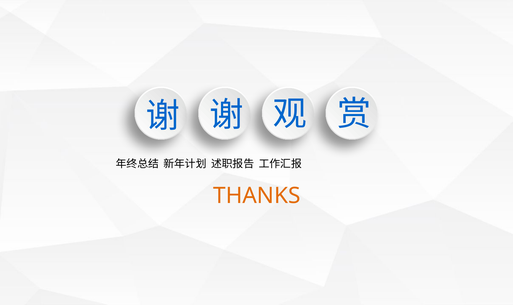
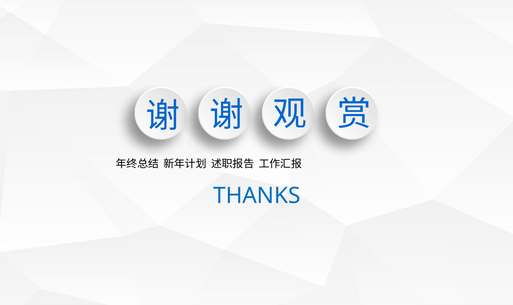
THANKS colour: orange -> blue
